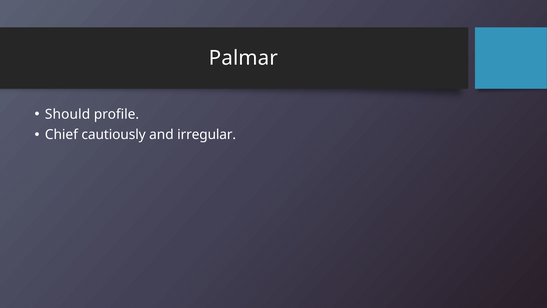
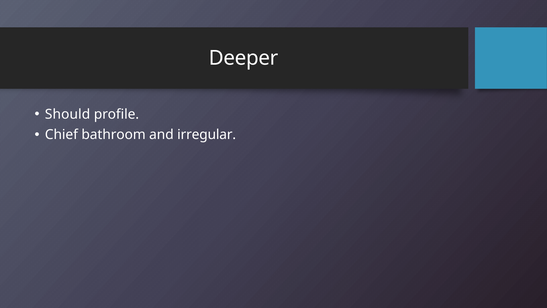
Palmar: Palmar -> Deeper
cautiously: cautiously -> bathroom
